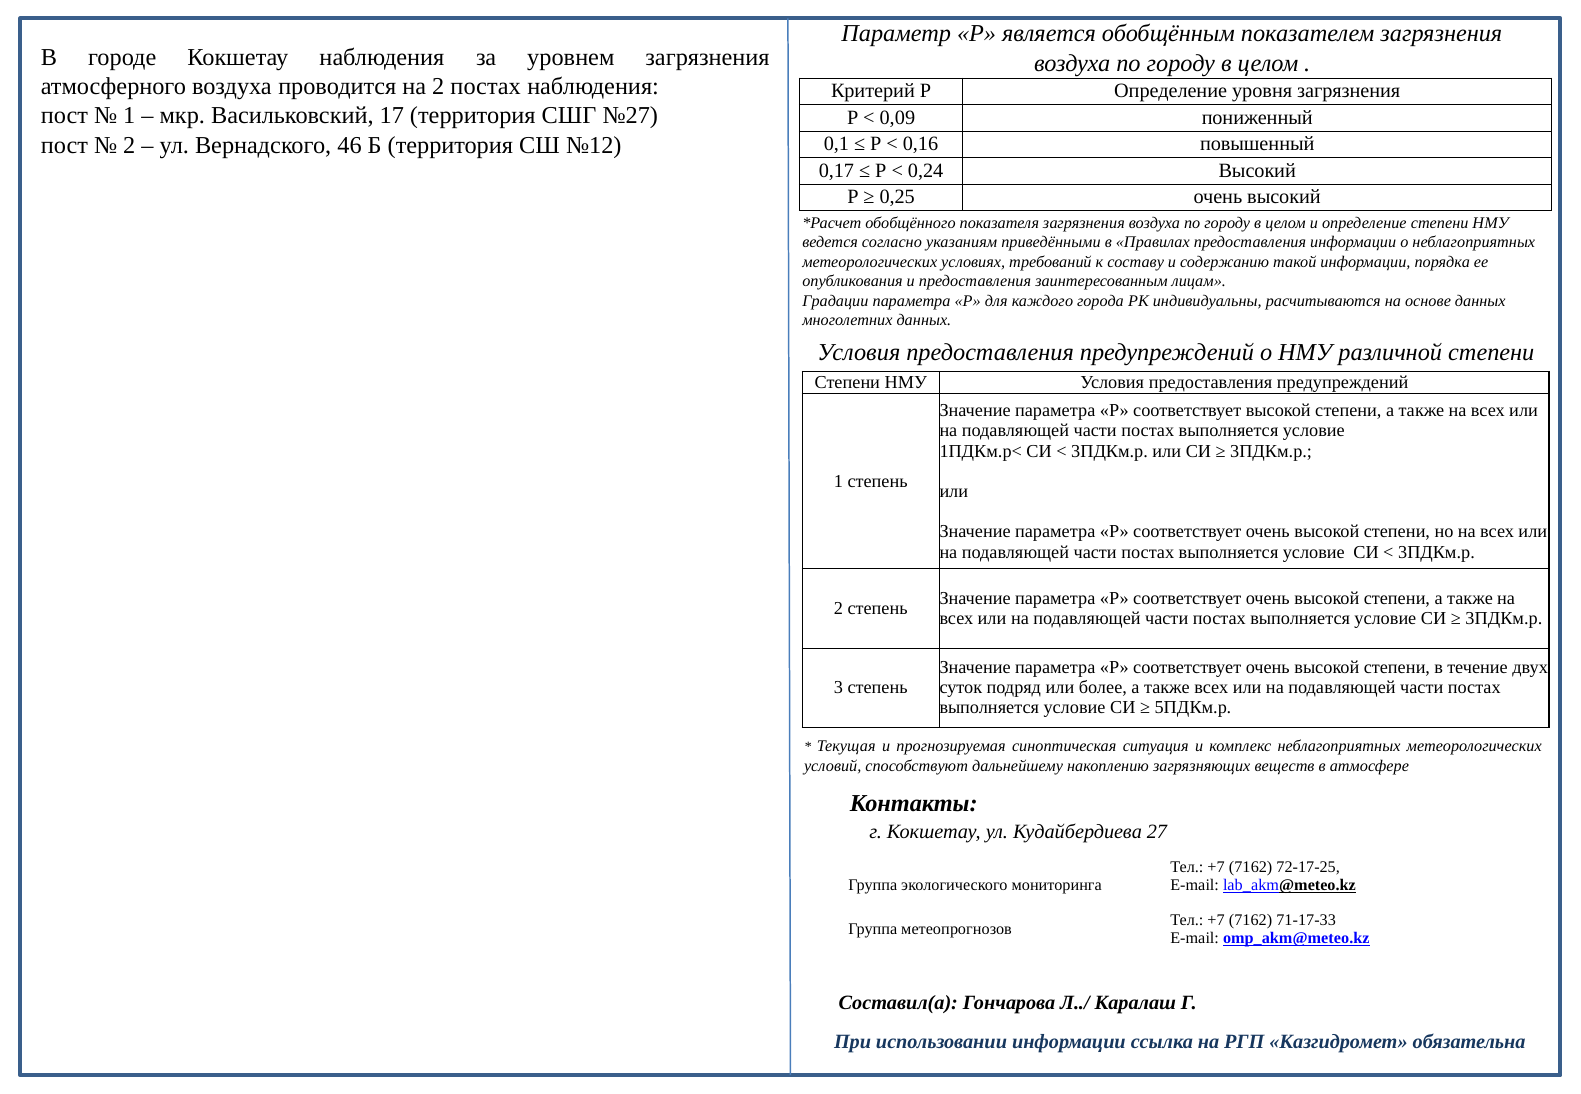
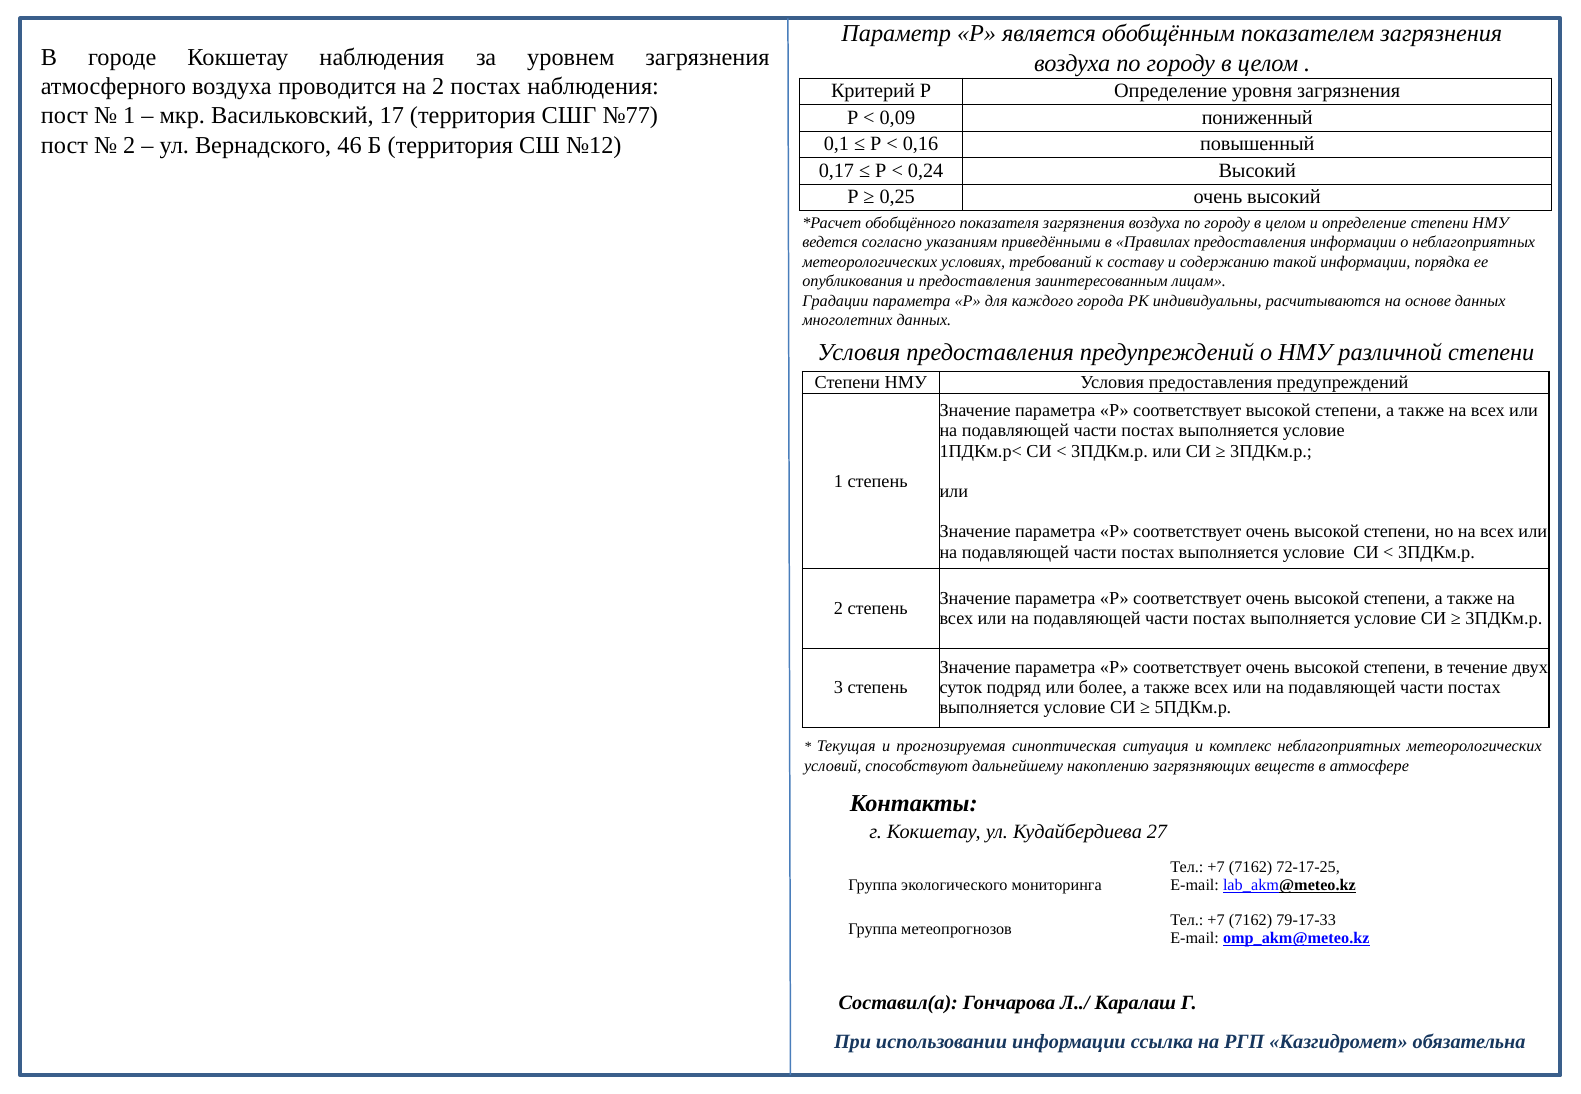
№27: №27 -> №77
71-17-33: 71-17-33 -> 79-17-33
